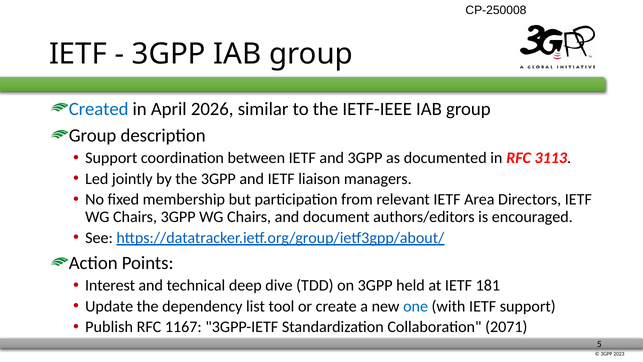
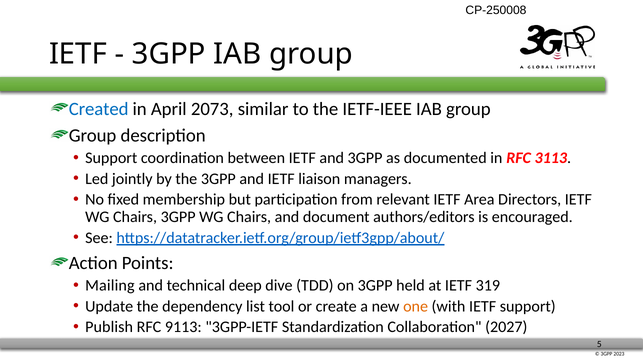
2026: 2026 -> 2073
Interest: Interest -> Mailing
181: 181 -> 319
one colour: blue -> orange
1167: 1167 -> 9113
2071: 2071 -> 2027
